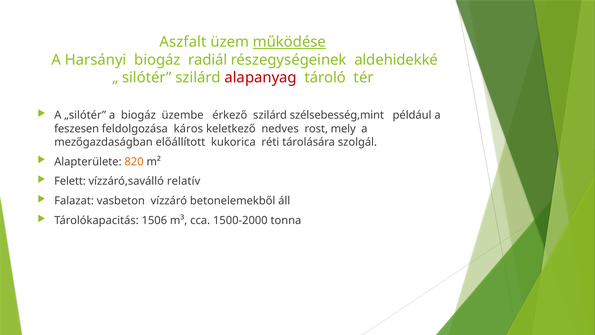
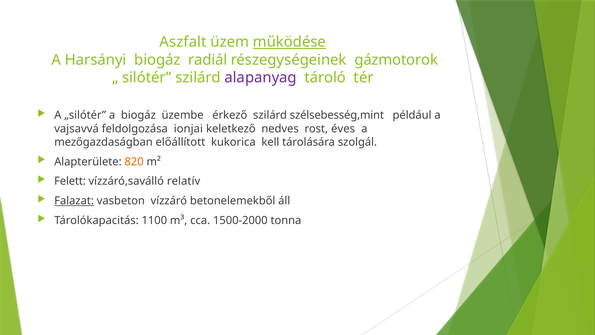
aldehidekké: aldehidekké -> gázmotorok
alapanyag colour: red -> purple
feszesen: feszesen -> vajsavvá
káros: káros -> ionjai
mely: mely -> éves
réti: réti -> kell
Falazat underline: none -> present
1506: 1506 -> 1100
